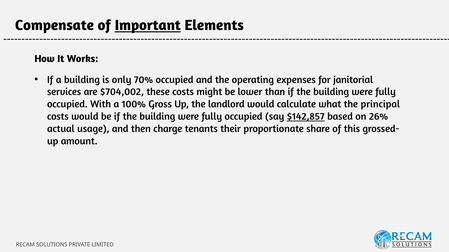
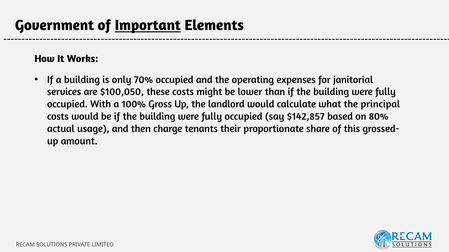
Compensate: Compensate -> Government
$704,002: $704,002 -> $100,050
$142,857 underline: present -> none
26%: 26% -> 80%
